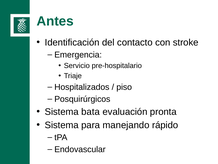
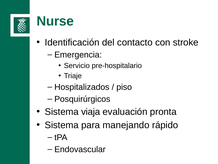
Antes: Antes -> Nurse
bata: bata -> viaja
